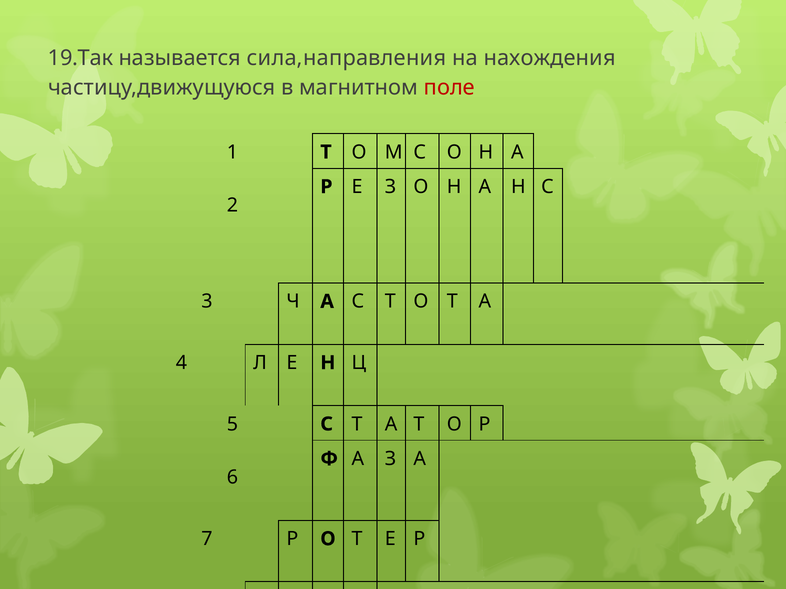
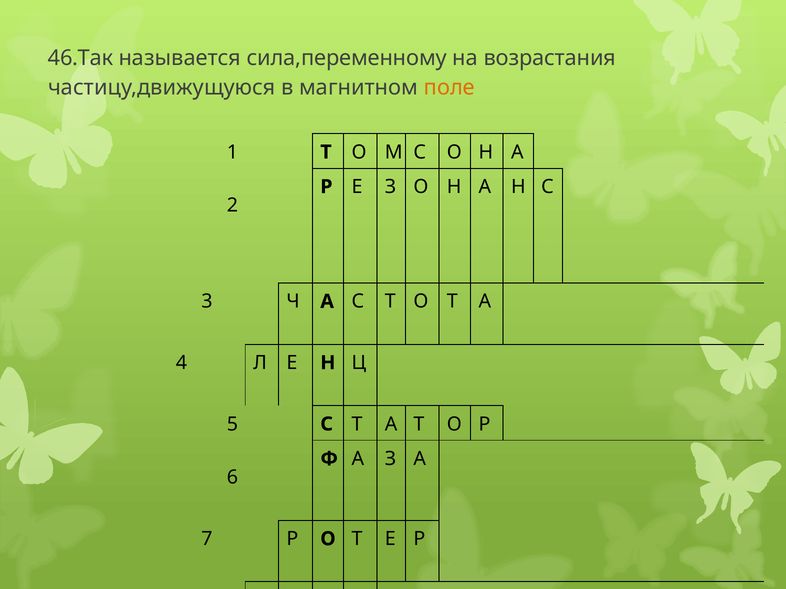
19.Так: 19.Так -> 46.Так
сила,направления: сила,направления -> сила,переменному
нахождения: нахождения -> возрастания
поле colour: red -> orange
